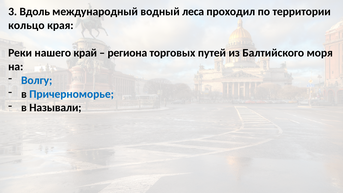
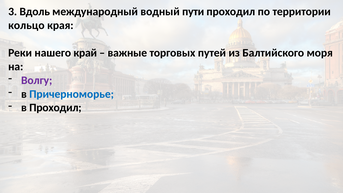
леса: леса -> пути
региона: региона -> важные
Волгу colour: blue -> purple
в Называли: Называли -> Проходил
